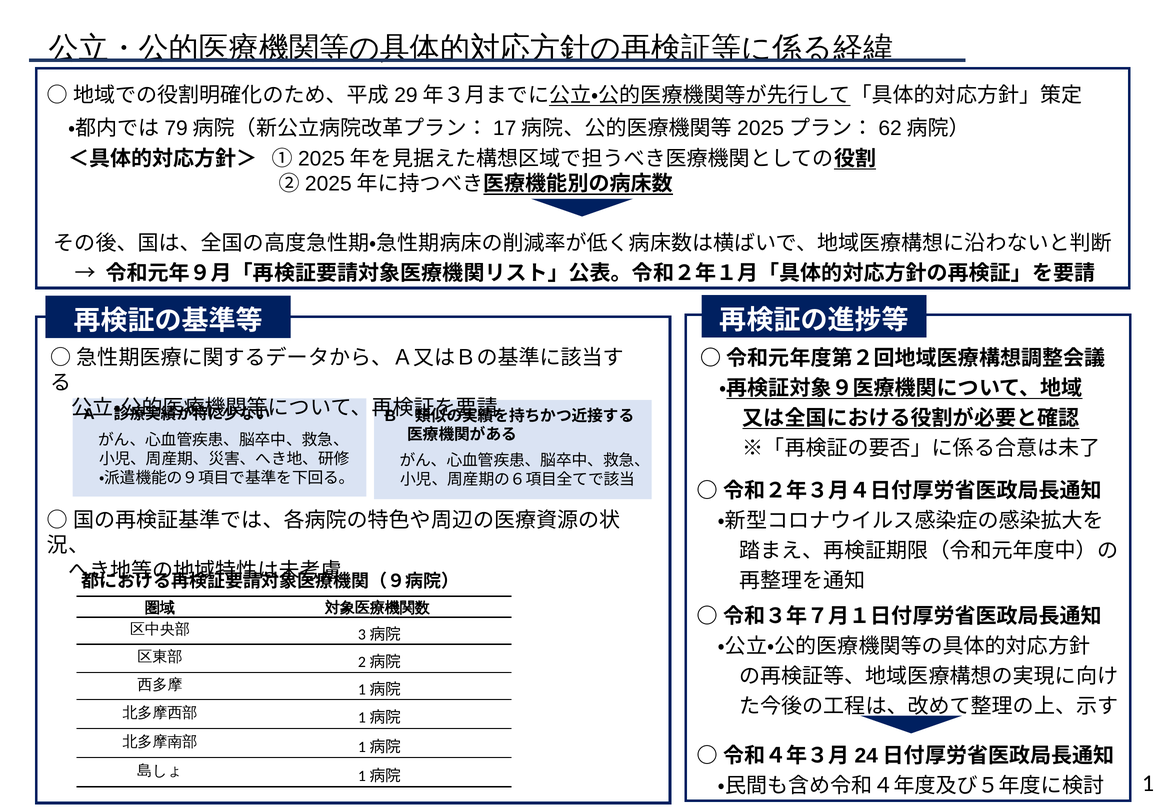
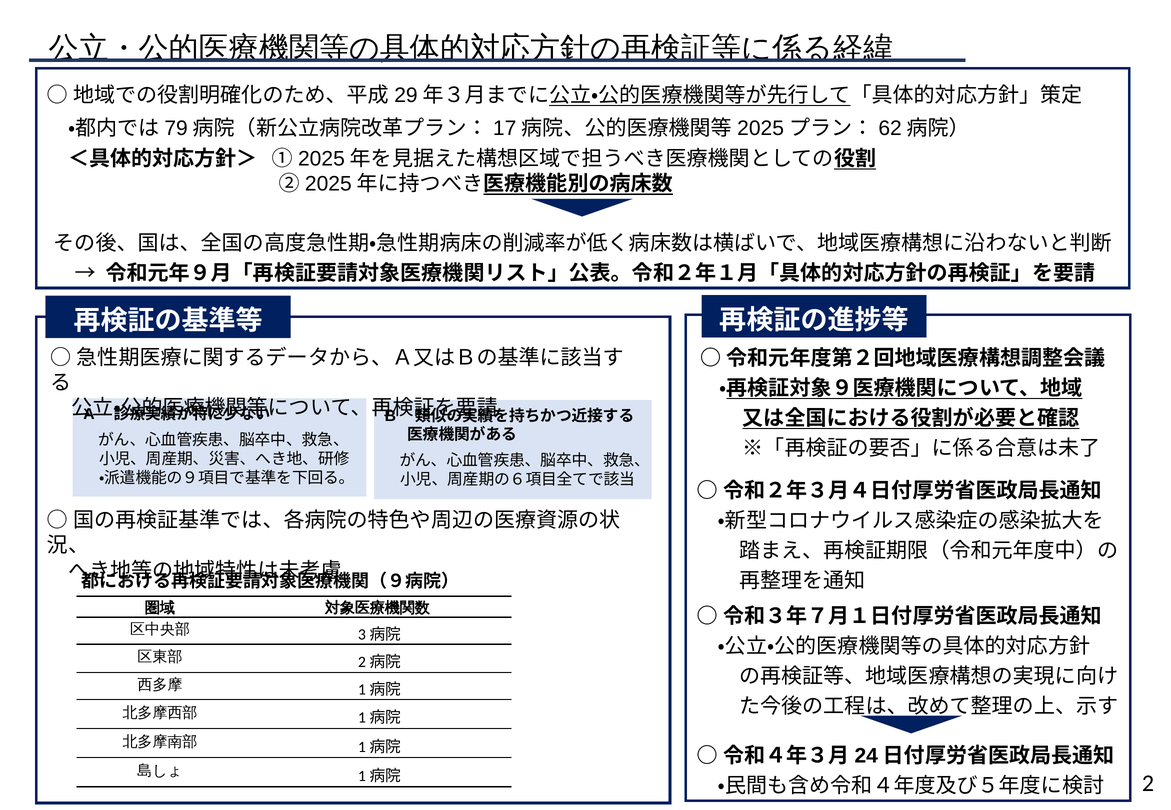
1: 1 -> 2
